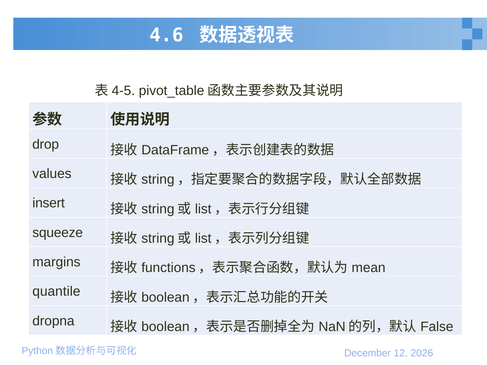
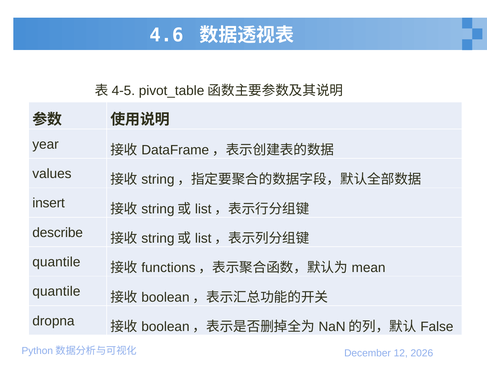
drop: drop -> year
squeeze: squeeze -> describe
margins at (56, 262): margins -> quantile
